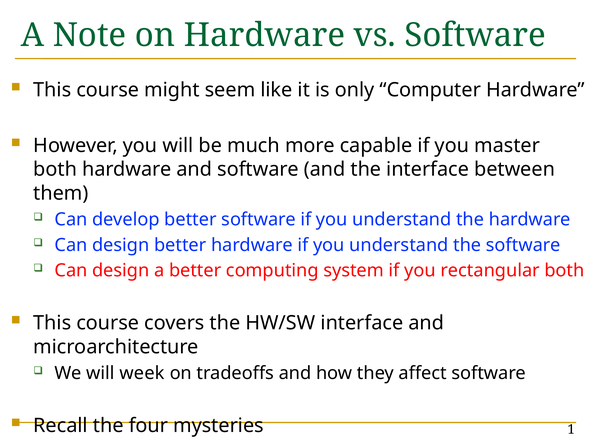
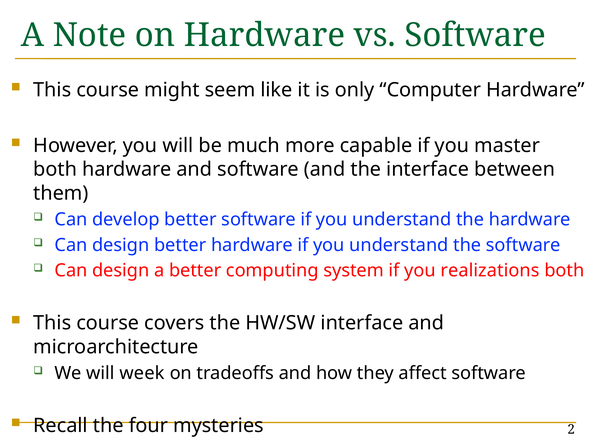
rectangular: rectangular -> realizations
1: 1 -> 2
